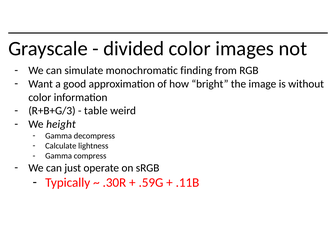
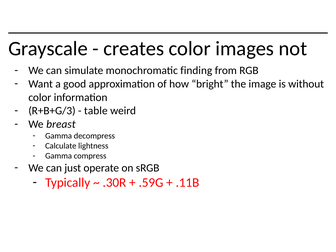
divided: divided -> creates
height: height -> breast
